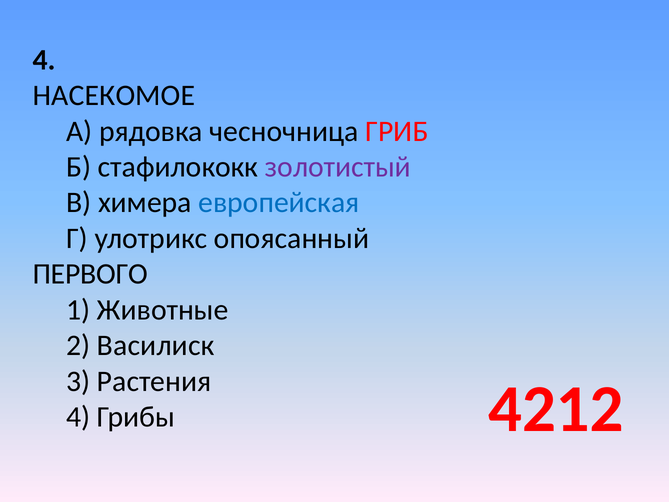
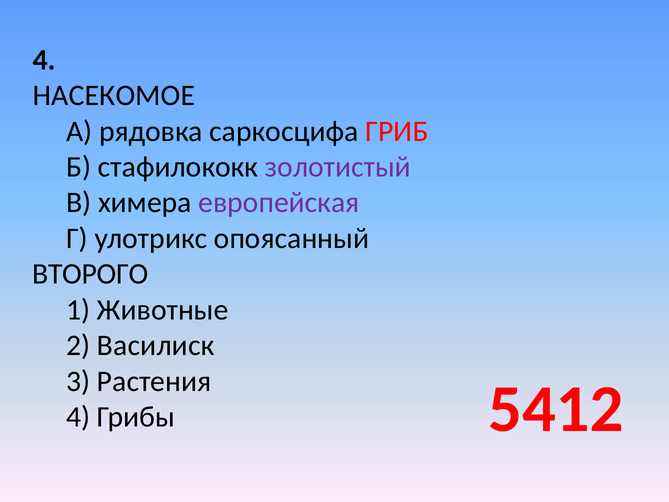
чесночница: чесночница -> саркосцифа
европейская colour: blue -> purple
ПЕРВОГО: ПЕРВОГО -> ВТОРОГО
4212: 4212 -> 5412
